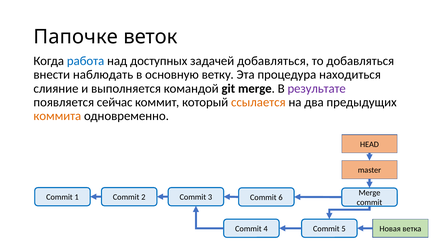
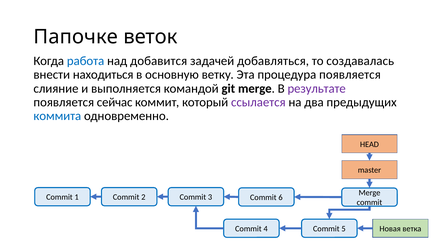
доступных: доступных -> добавится
то добавляться: добавляться -> создавалась
наблюдать: наблюдать -> находиться
процедура находиться: находиться -> появляется
ссылается colour: orange -> purple
коммита colour: orange -> blue
